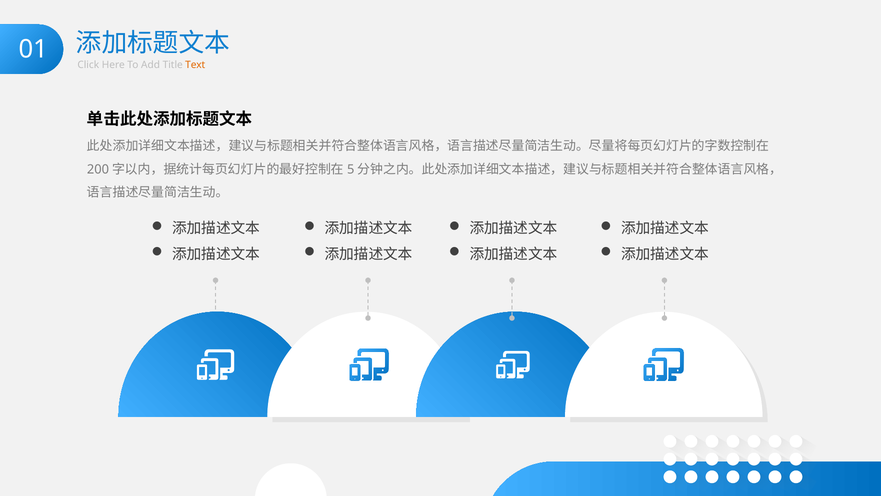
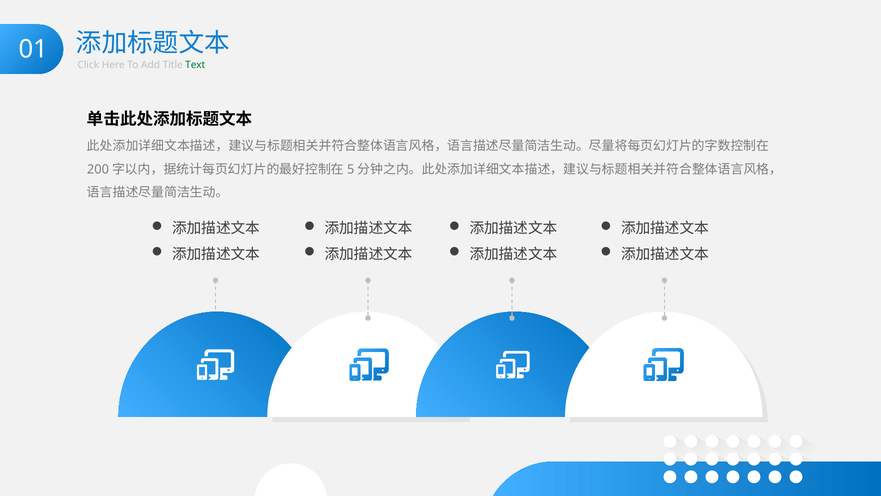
Text colour: orange -> green
